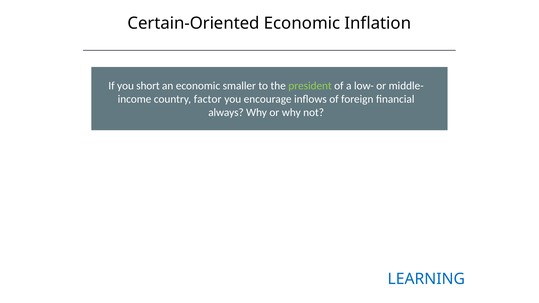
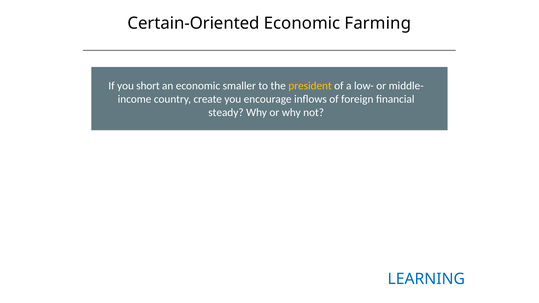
Inflation: Inflation -> Farming
president colour: light green -> yellow
factor: factor -> create
always: always -> steady
